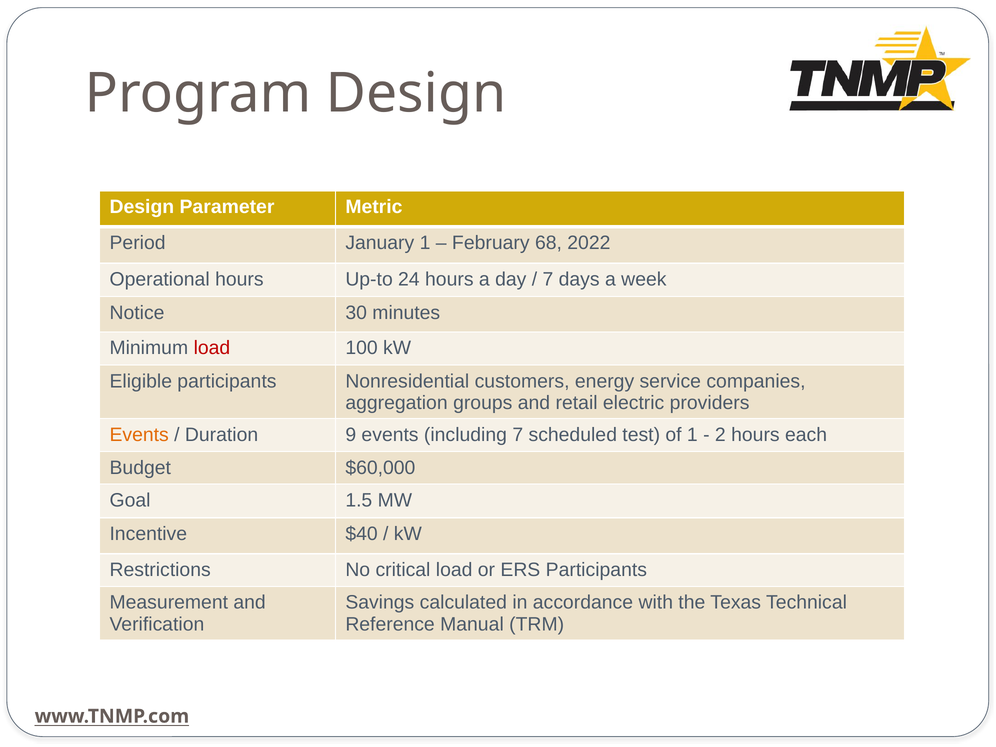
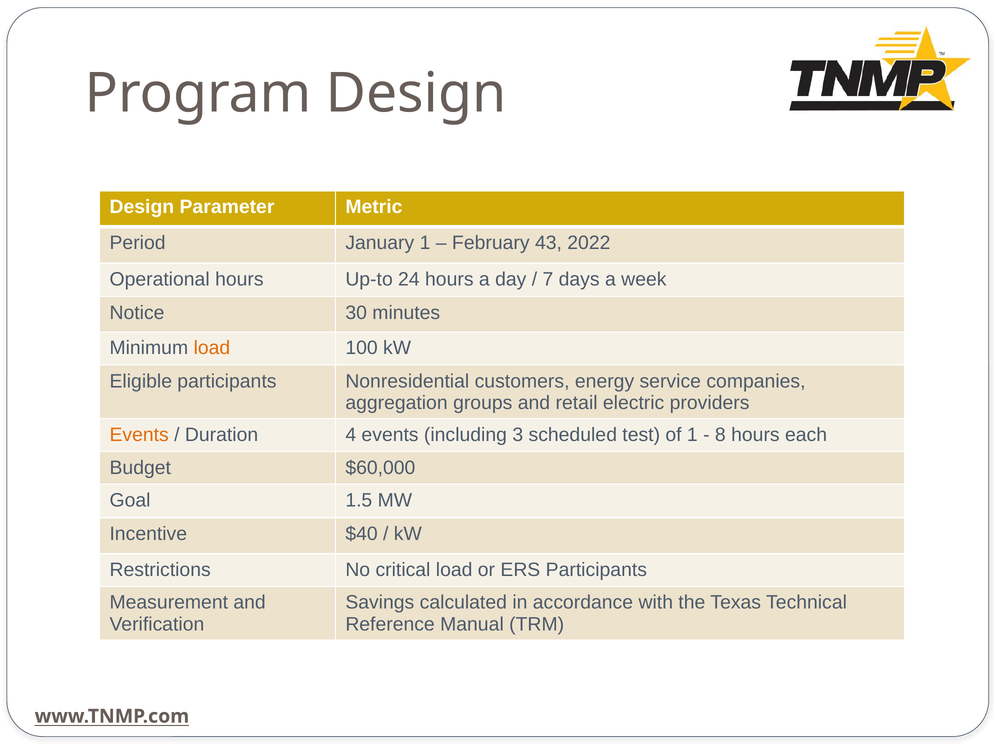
68: 68 -> 43
load at (212, 348) colour: red -> orange
9: 9 -> 4
including 7: 7 -> 3
2: 2 -> 8
